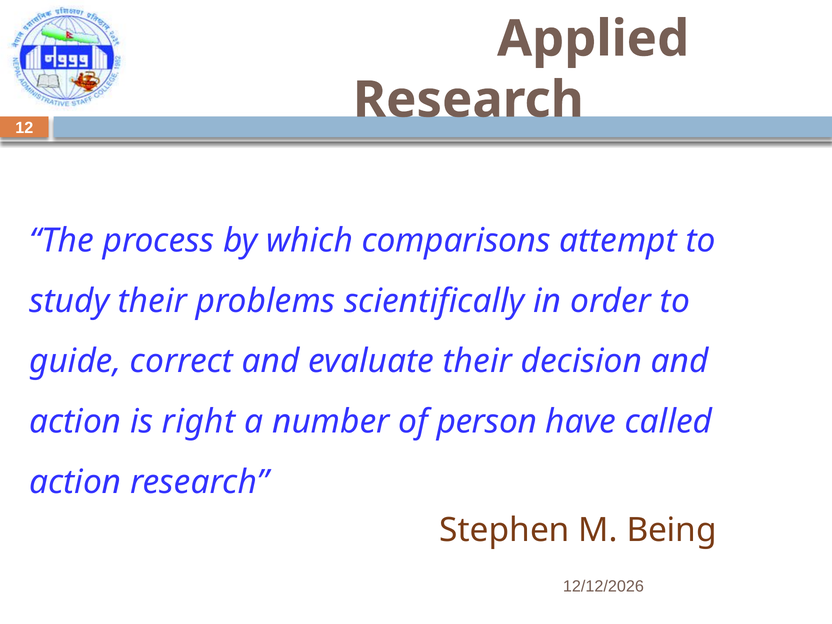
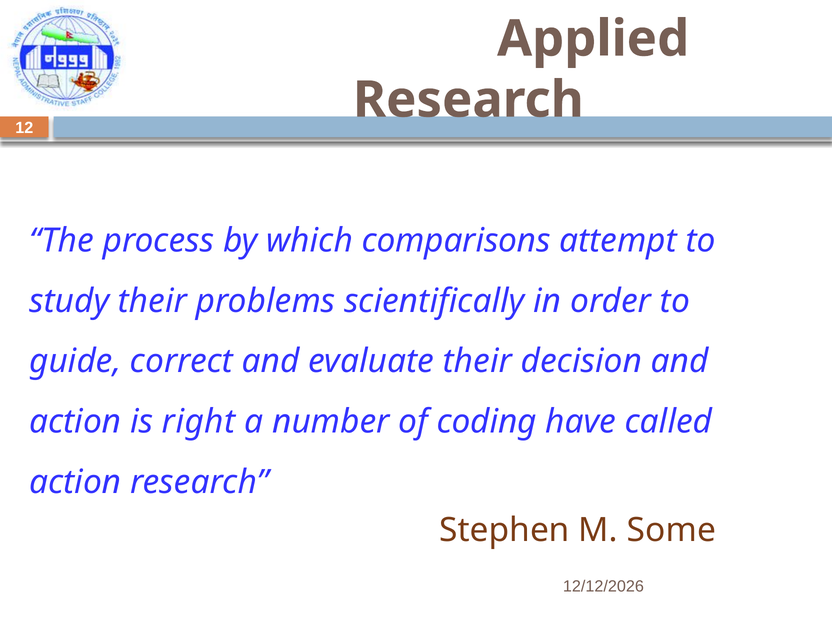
person: person -> coding
Being: Being -> Some
